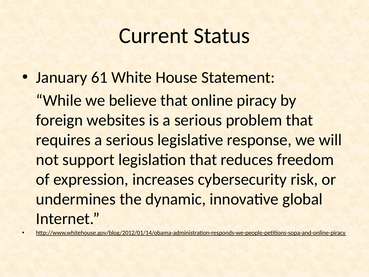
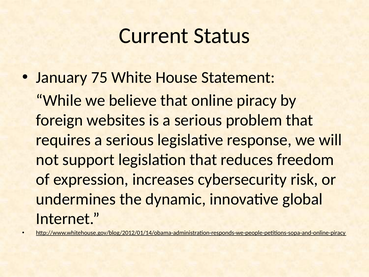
61: 61 -> 75
